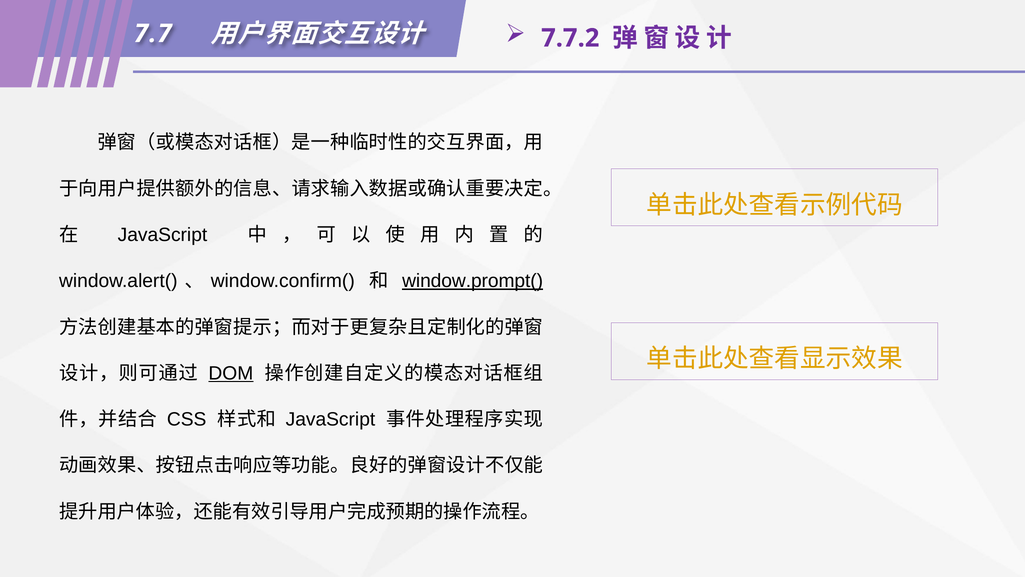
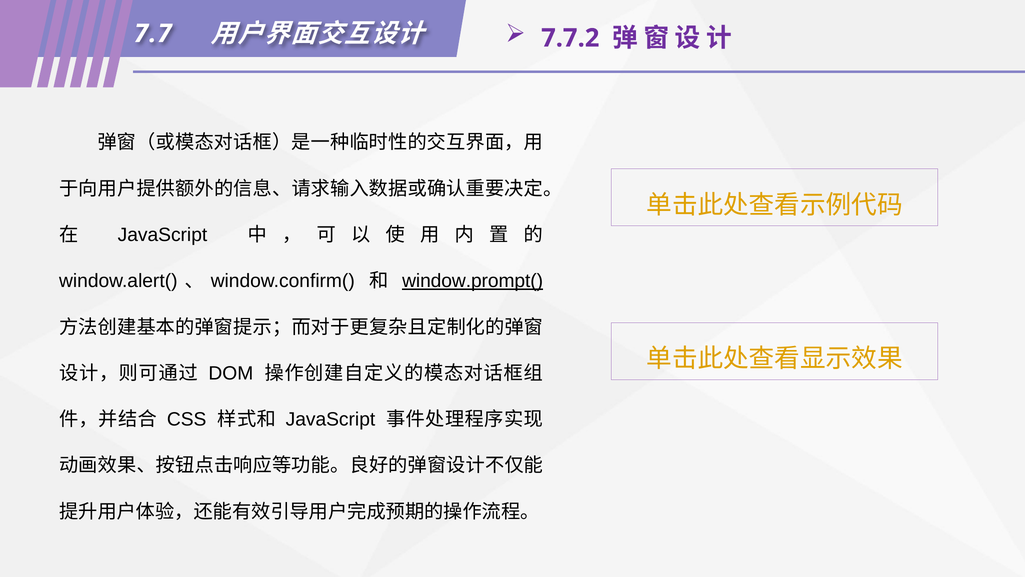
DOM underline: present -> none
